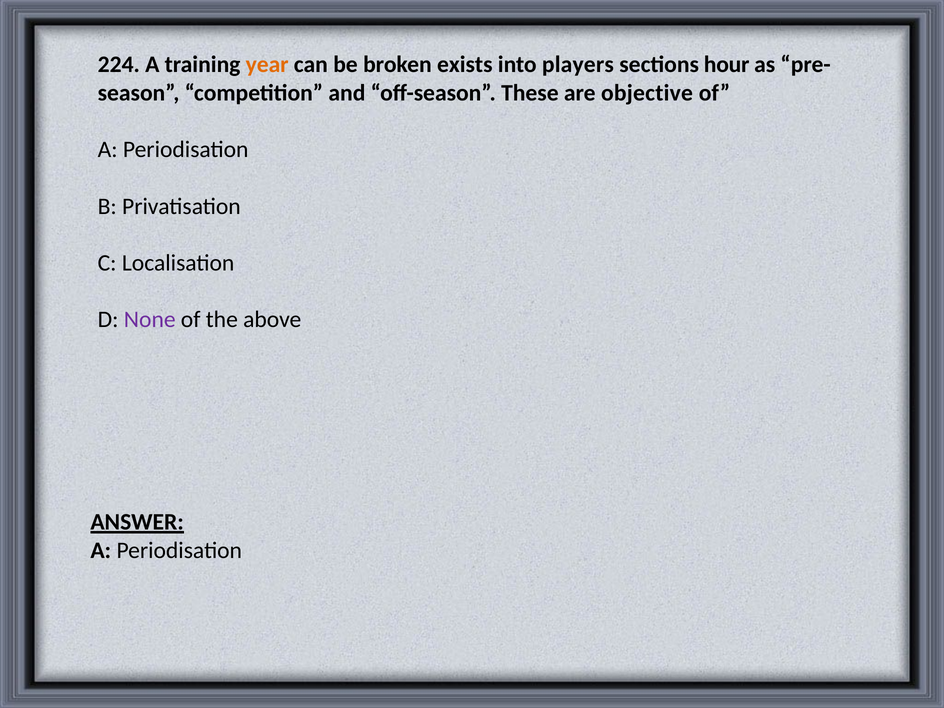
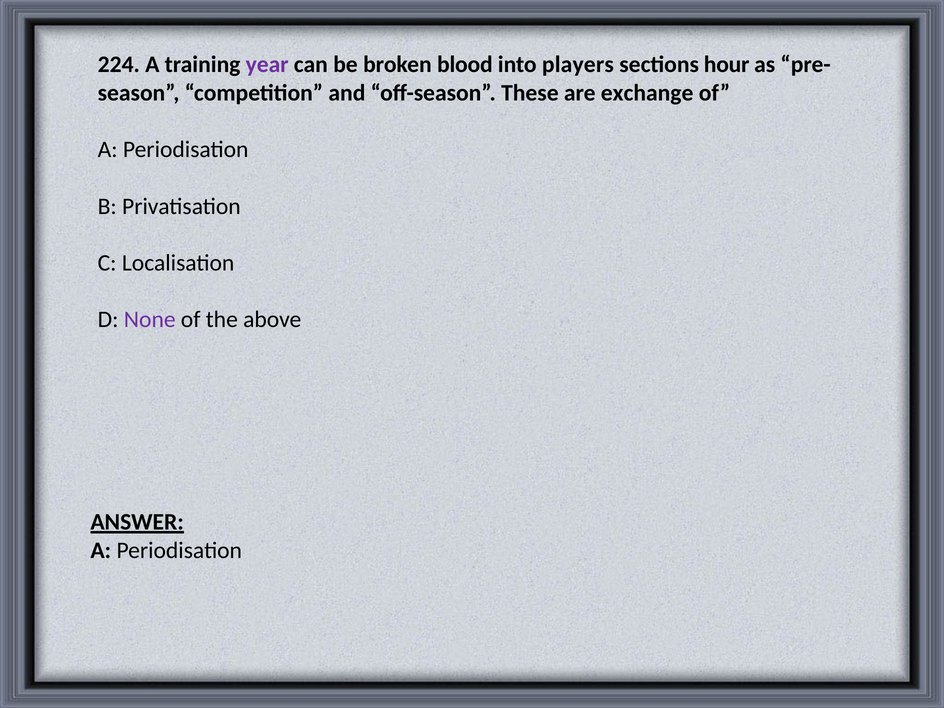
year colour: orange -> purple
exists: exists -> blood
objective: objective -> exchange
